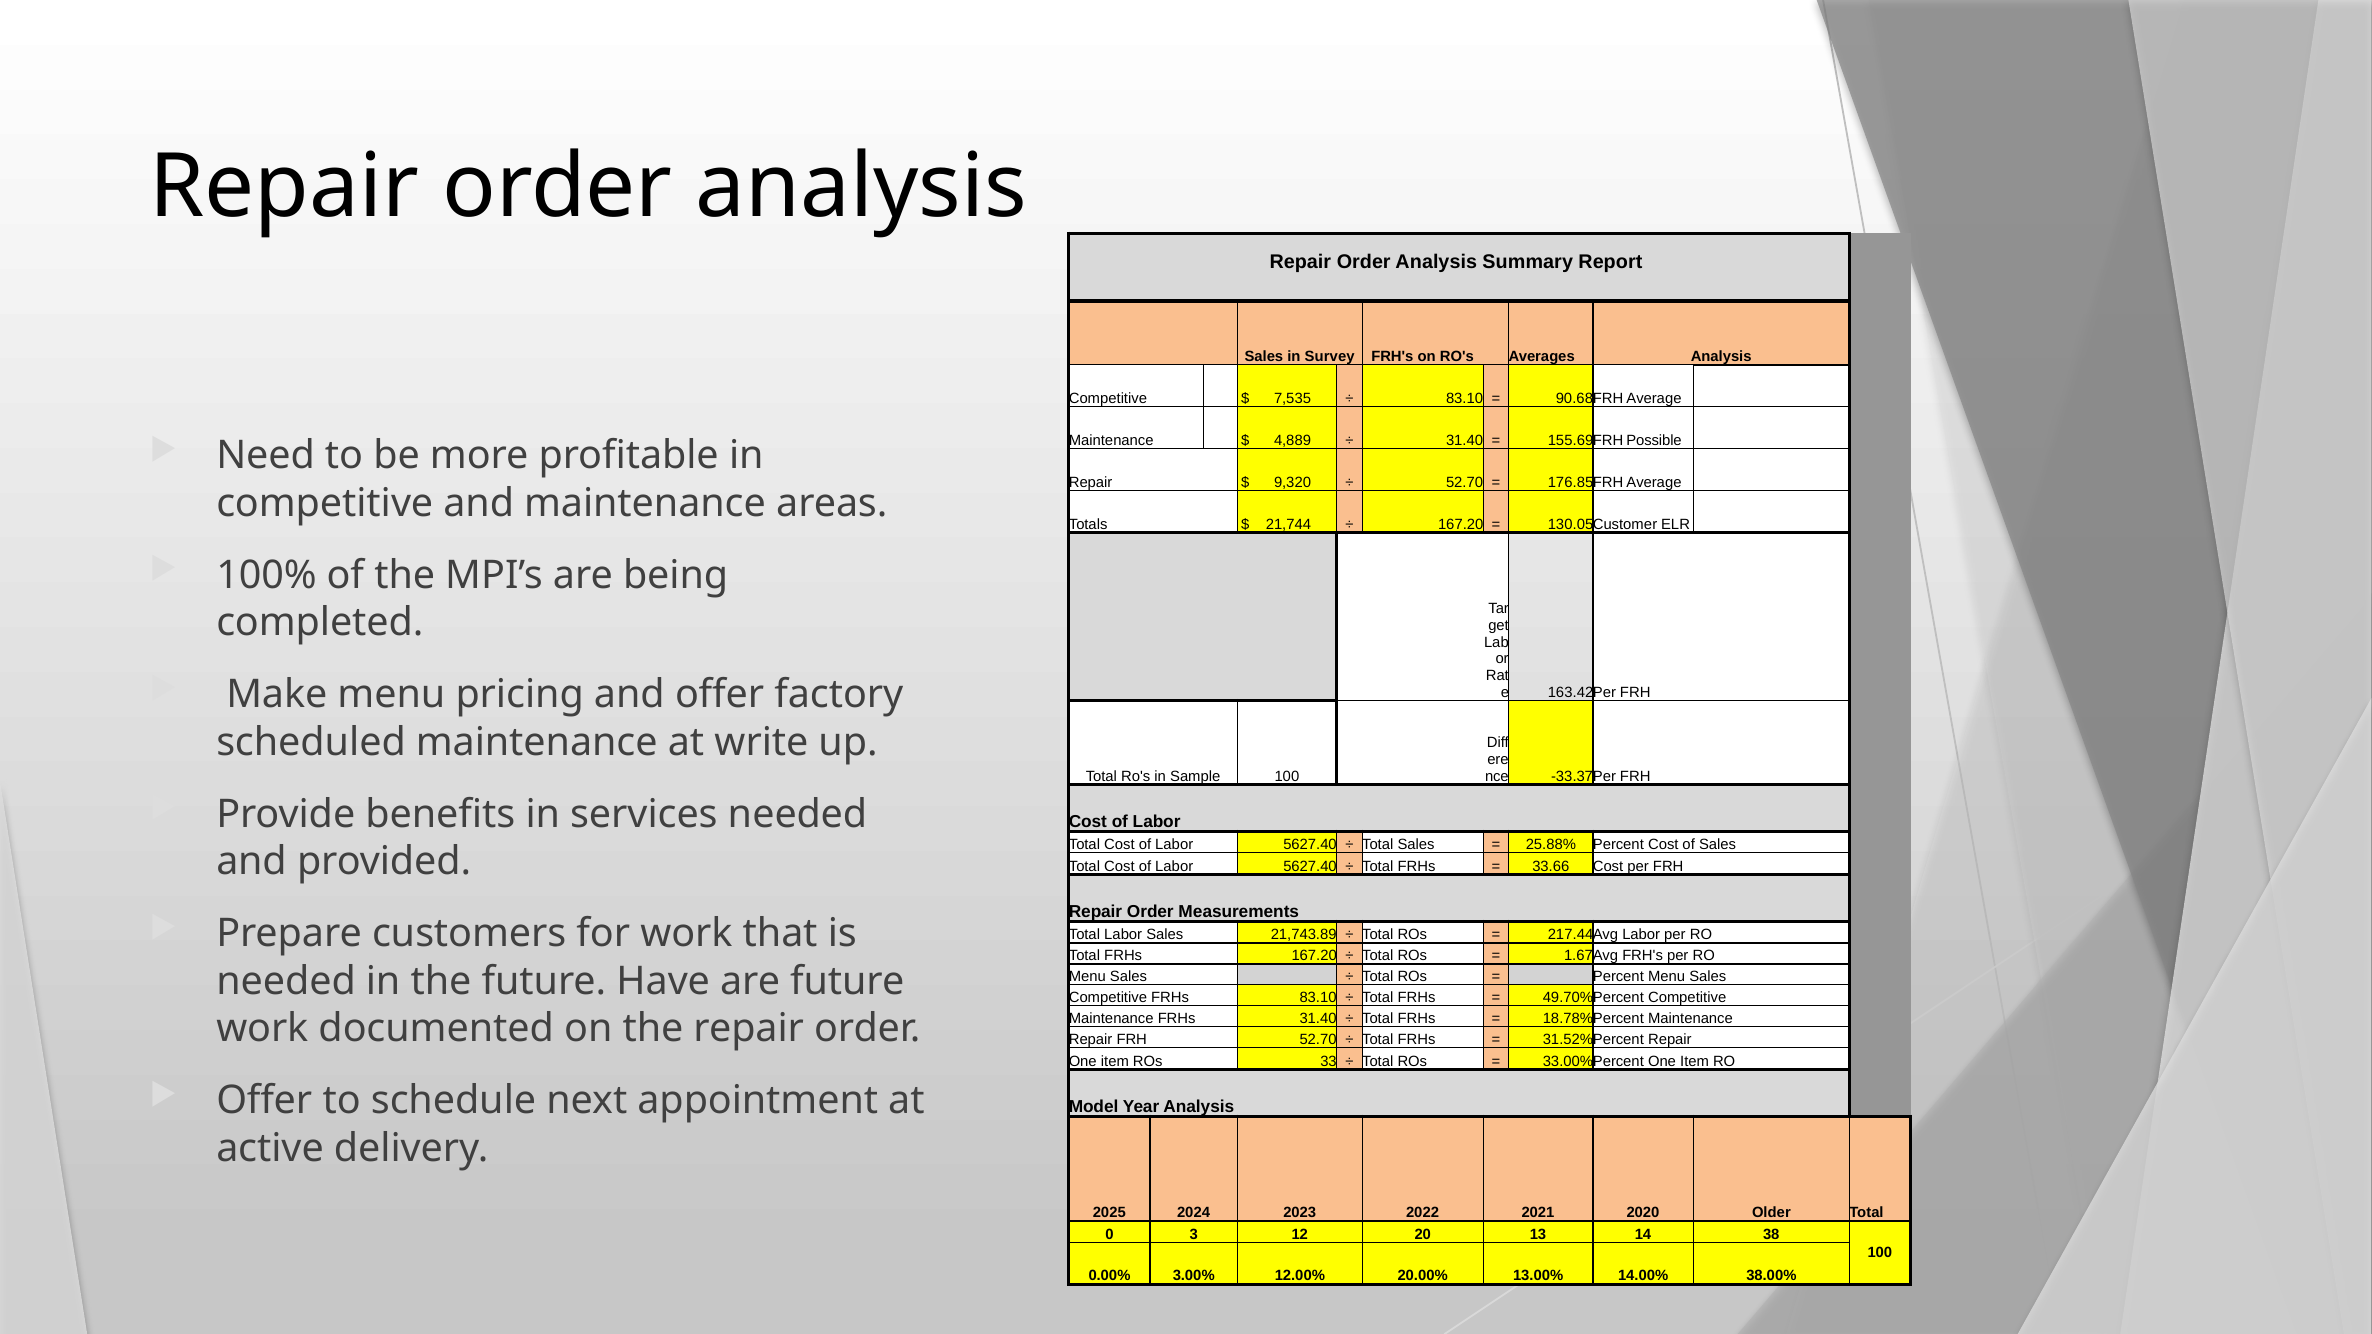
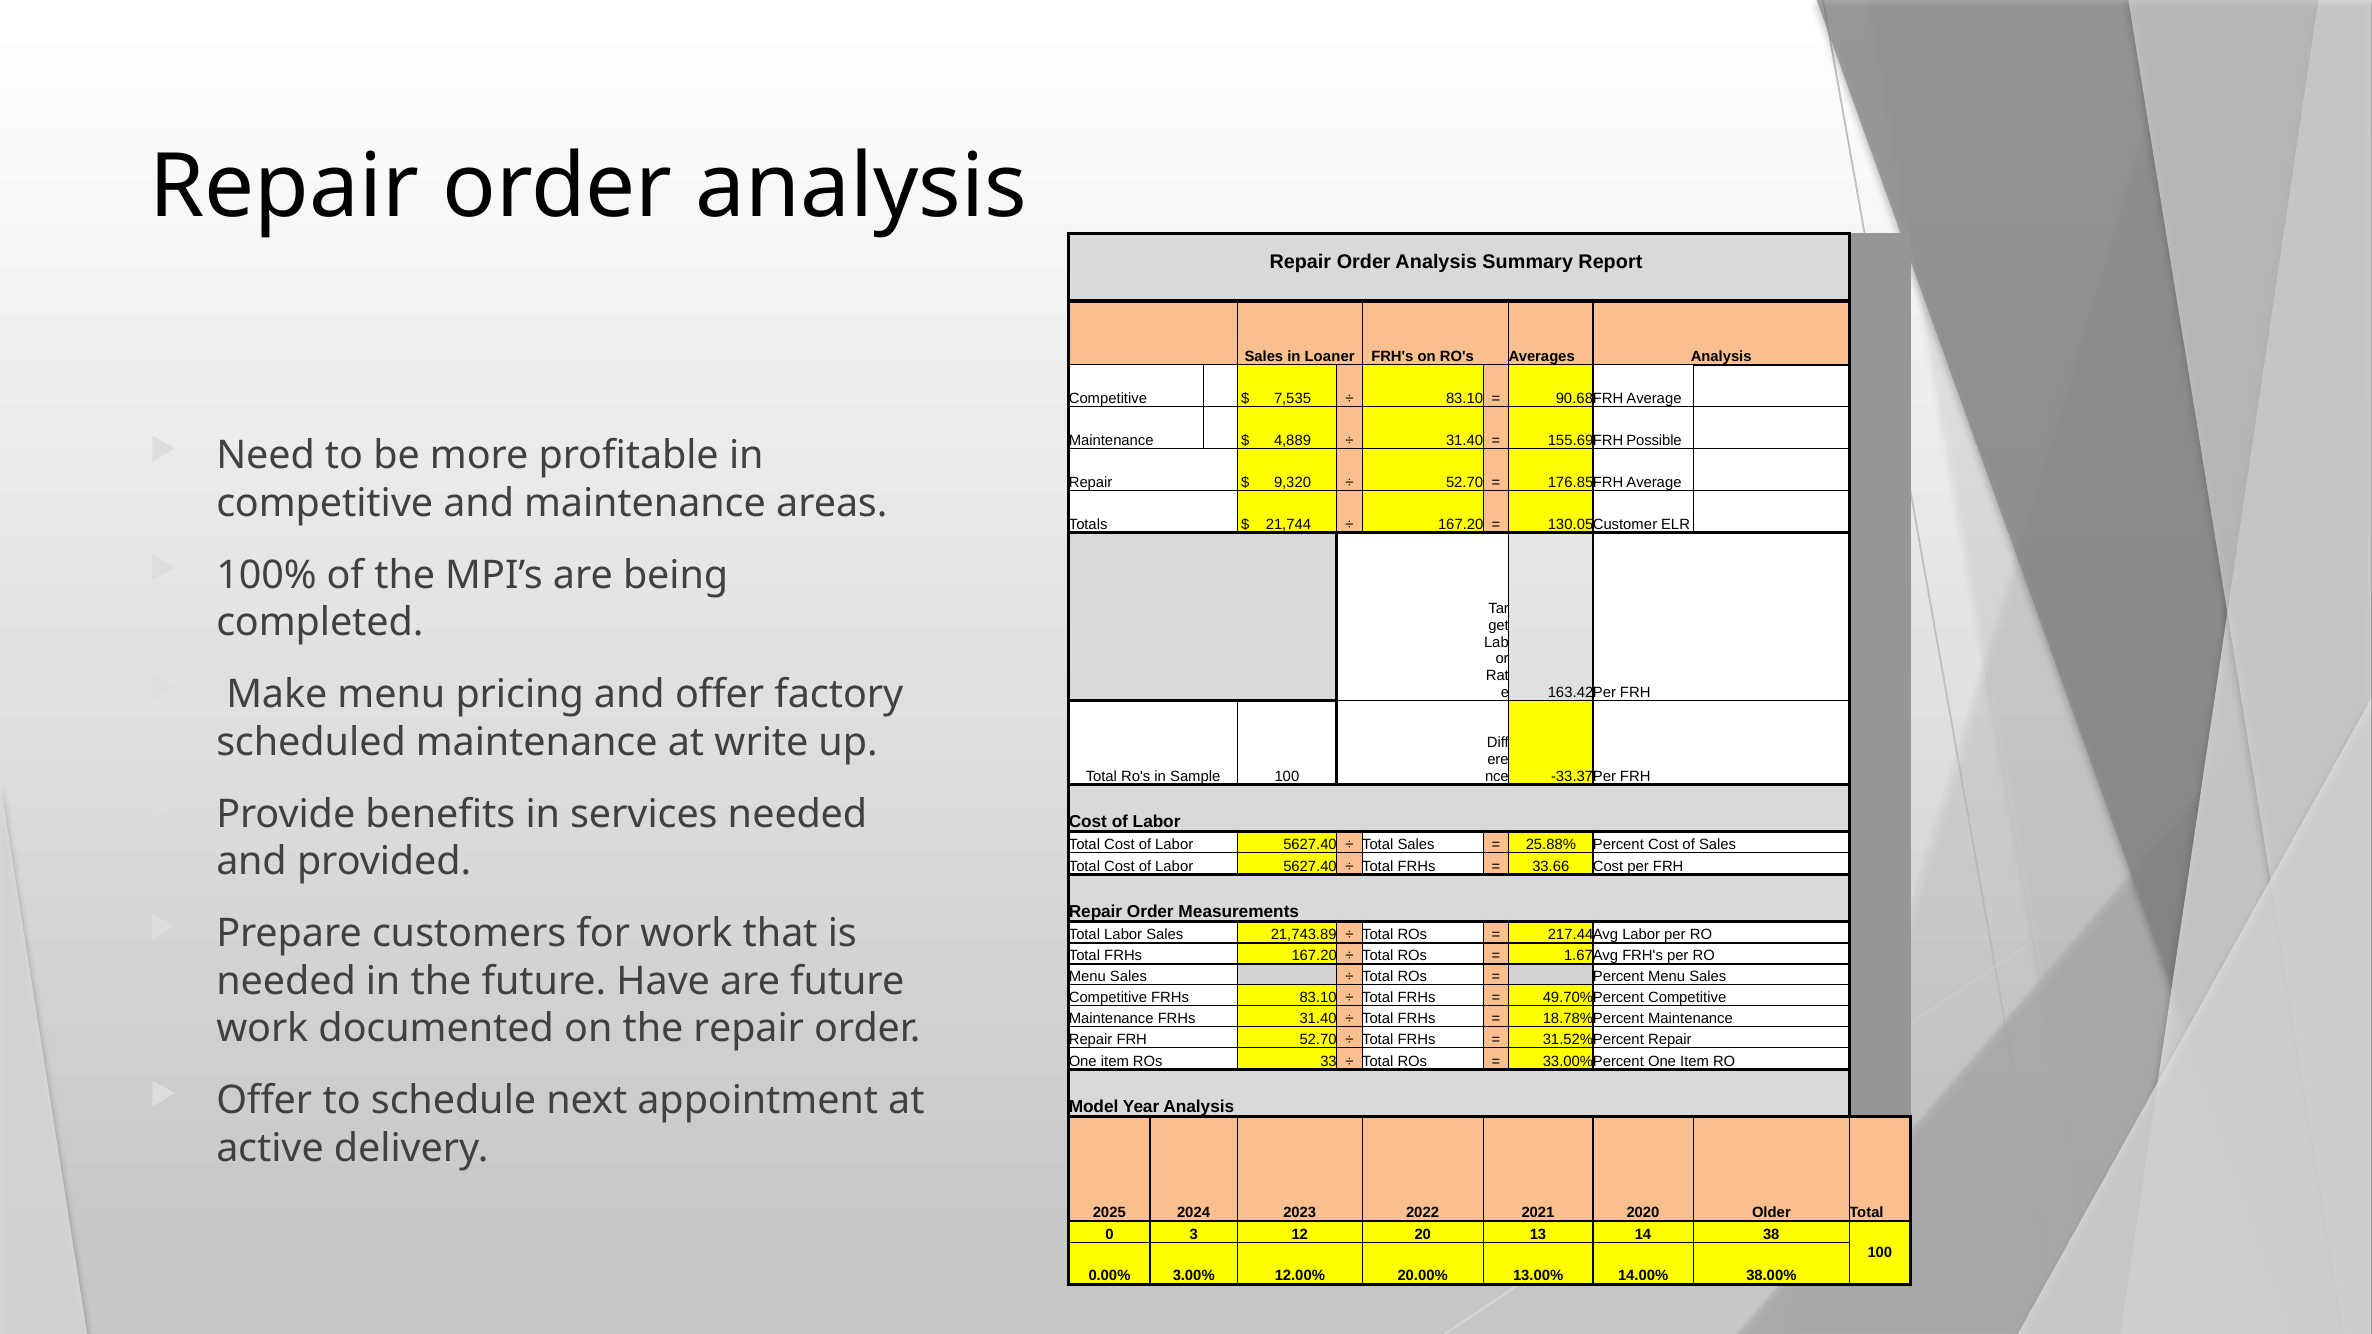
Survey: Survey -> Loaner
